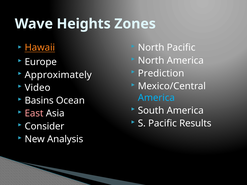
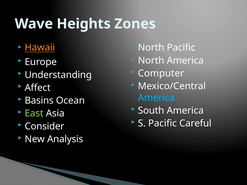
Prediction: Prediction -> Computer
Approximately: Approximately -> Understanding
Video: Video -> Affect
East colour: pink -> light green
Results: Results -> Careful
